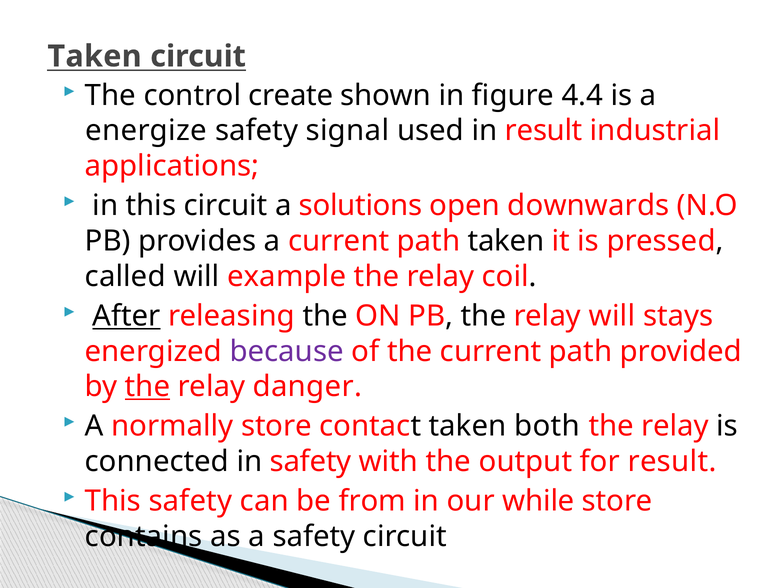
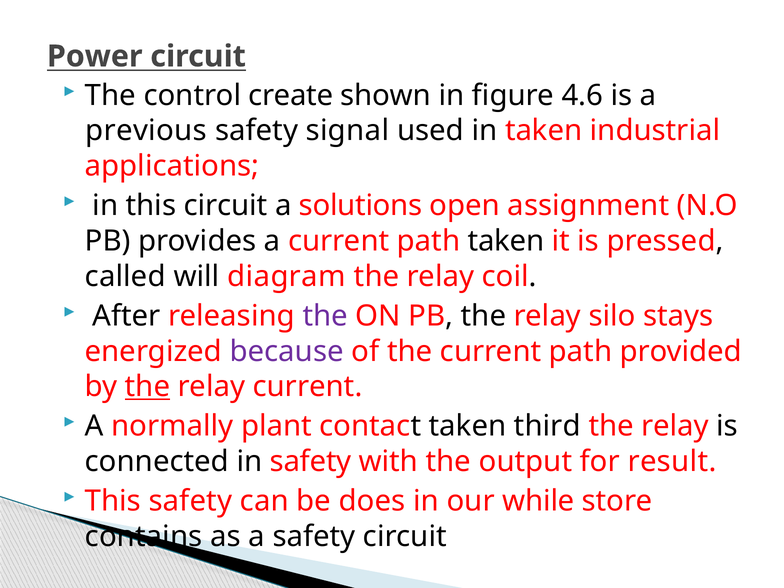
Taken at (95, 56): Taken -> Power
4.4: 4.4 -> 4.6
energize: energize -> previous
in result: result -> taken
downwards: downwards -> assignment
example: example -> diagram
After underline: present -> none
the at (325, 316) colour: black -> purple
relay will: will -> silo
relay danger: danger -> current
normally store: store -> plant
both: both -> third
from: from -> does
